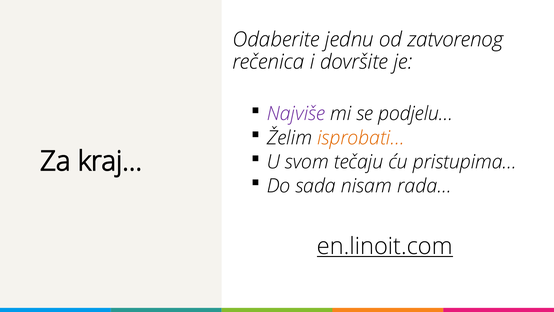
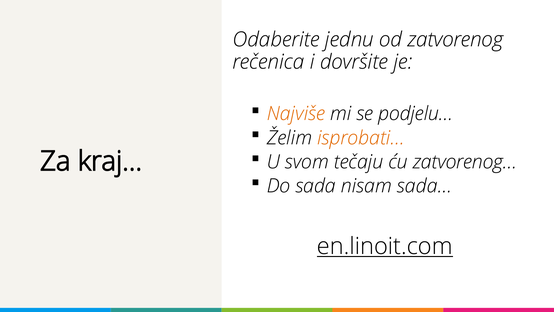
Najviše colour: purple -> orange
pristupima…: pristupima… -> zatvorenog…
rada…: rada… -> sada…
